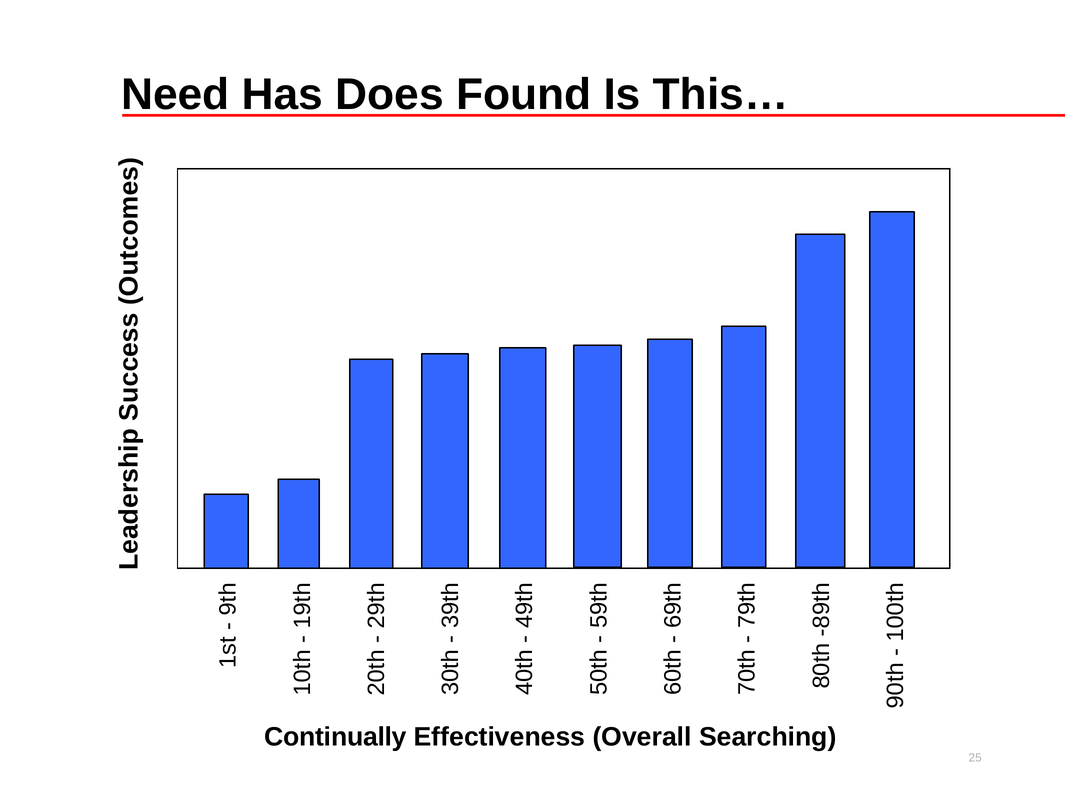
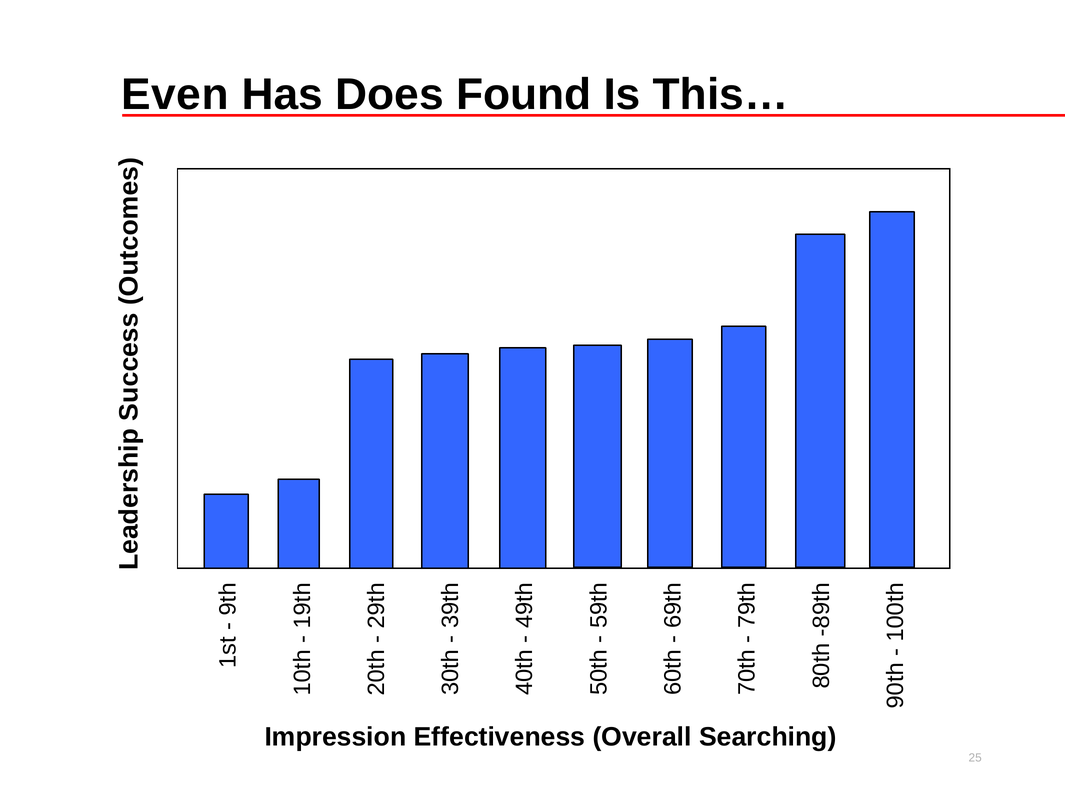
Need: Need -> Even
Continually: Continually -> Impression
